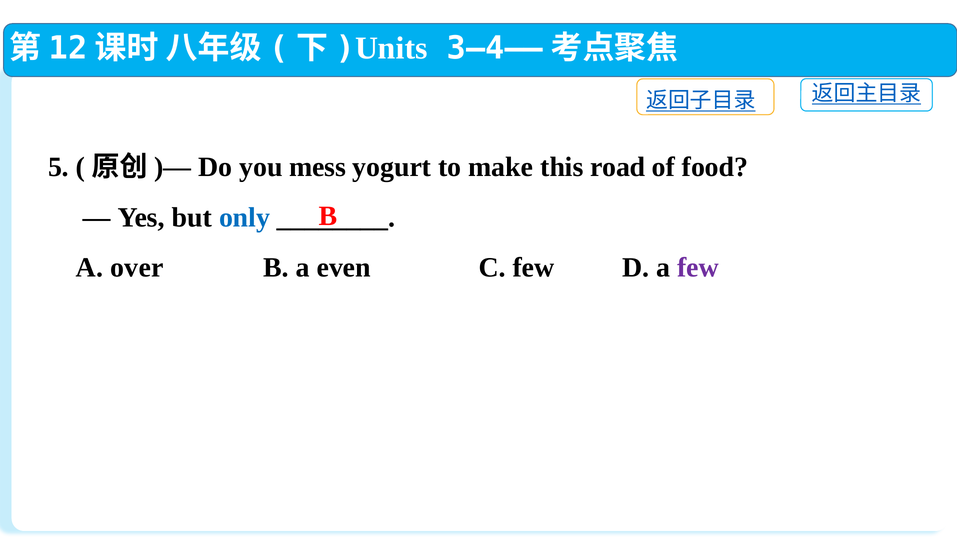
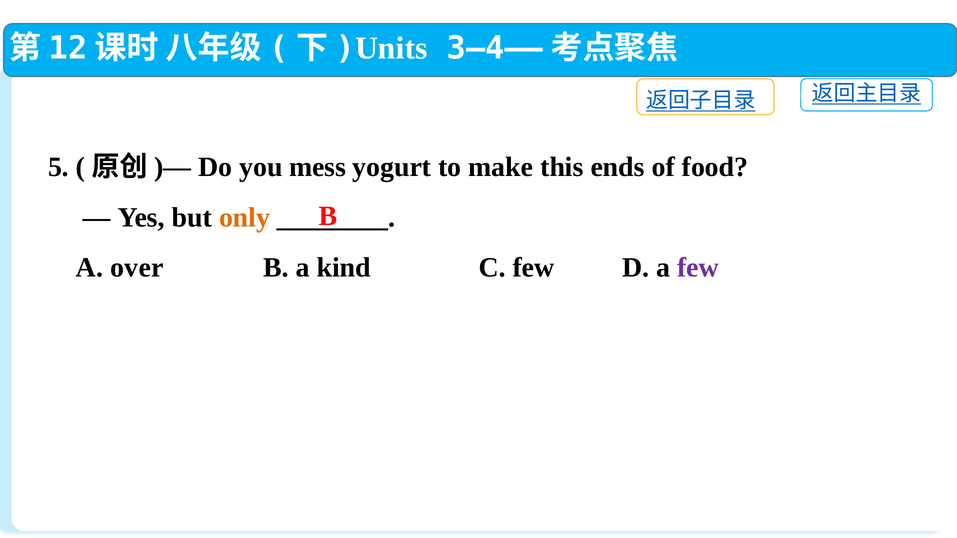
road: road -> ends
only colour: blue -> orange
even: even -> kind
